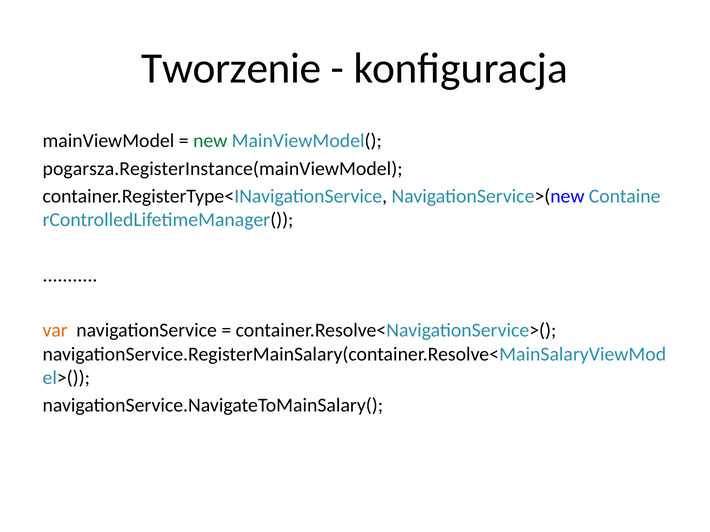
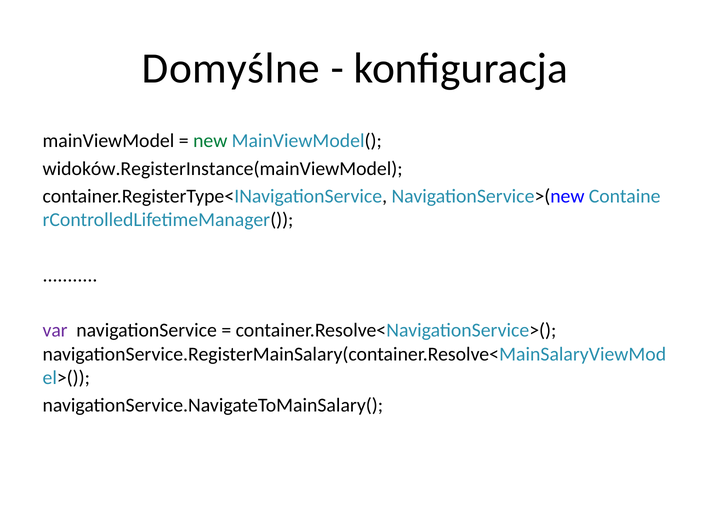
Tworzenie: Tworzenie -> Domyślne
pogarsza.RegisterInstance(mainViewModel: pogarsza.RegisterInstance(mainViewModel -> widoków.RegisterInstance(mainViewModel
var colour: orange -> purple
